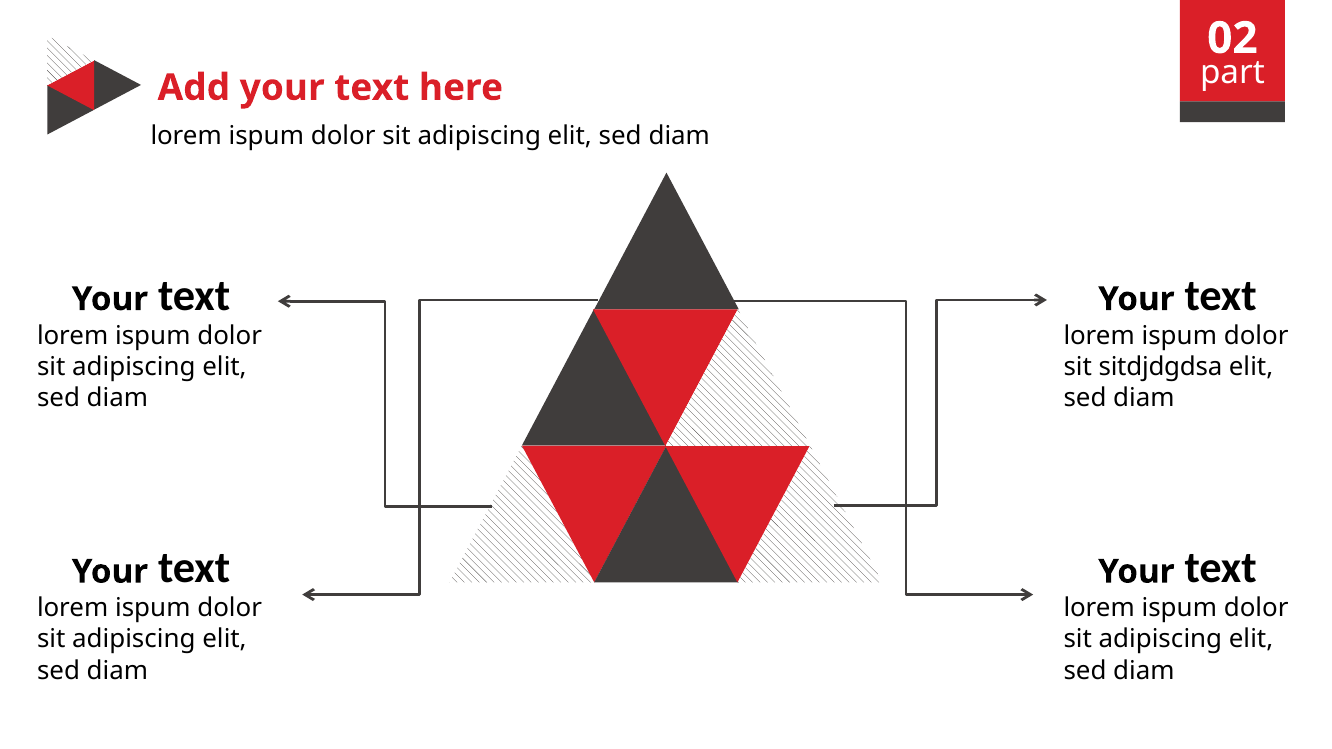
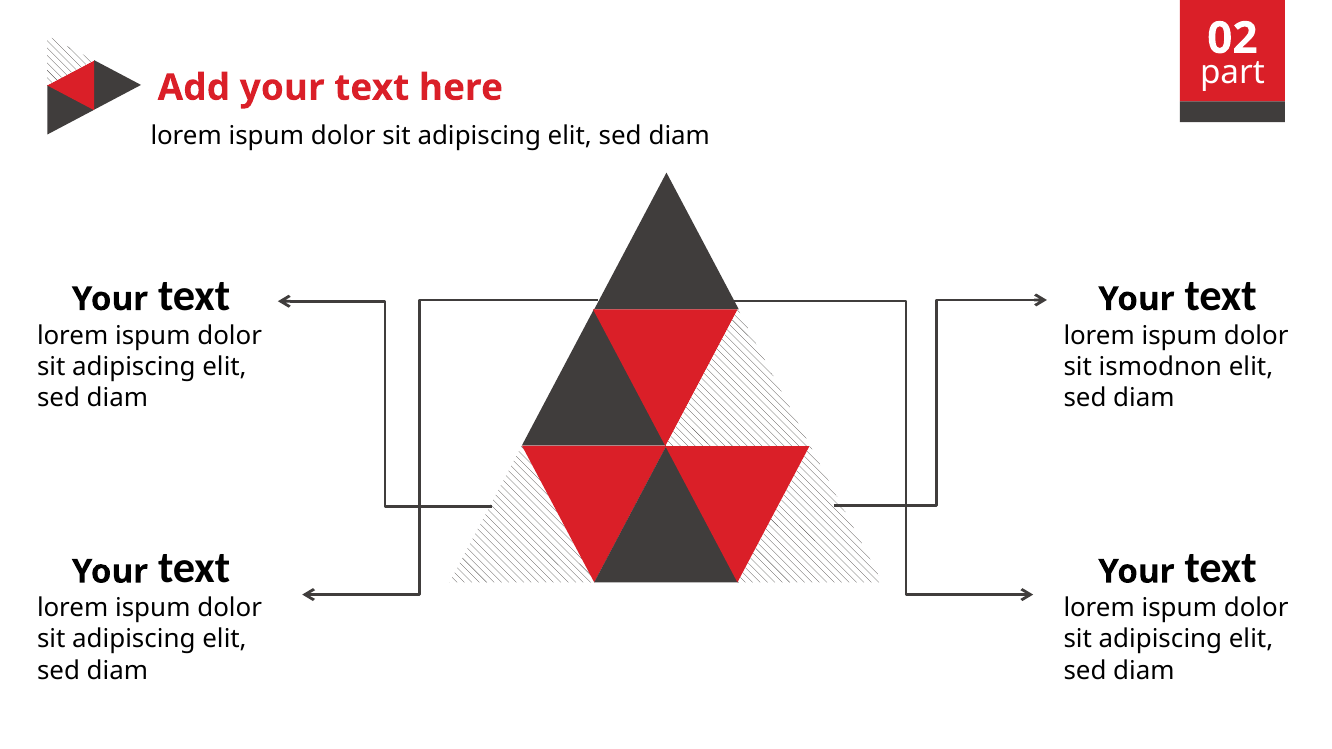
sitdjdgdsa: sitdjdgdsa -> ismodnon
